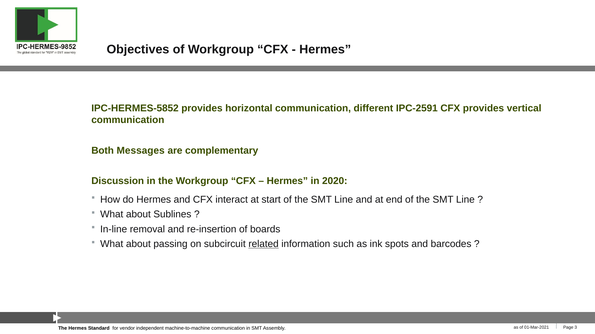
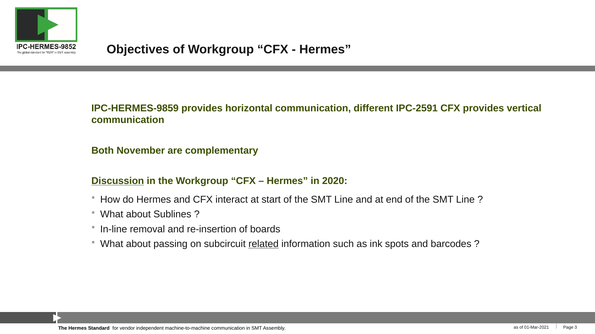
IPC-HERMES-5852: IPC-HERMES-5852 -> IPC-HERMES-9859
Messages: Messages -> November
Discussion underline: none -> present
